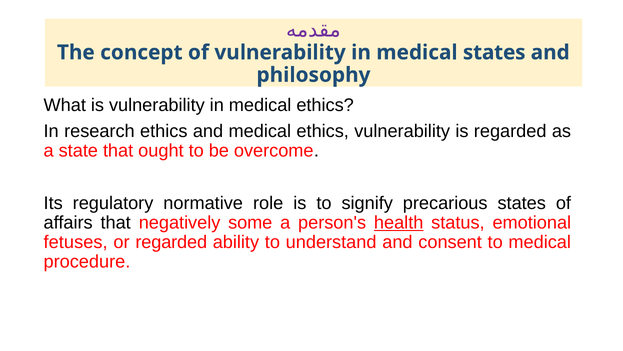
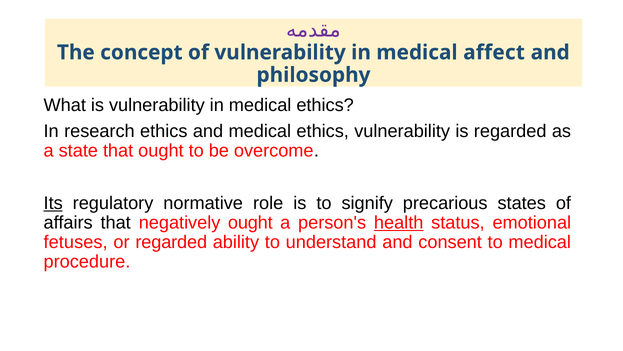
medical states: states -> affect
Its underline: none -> present
negatively some: some -> ought
